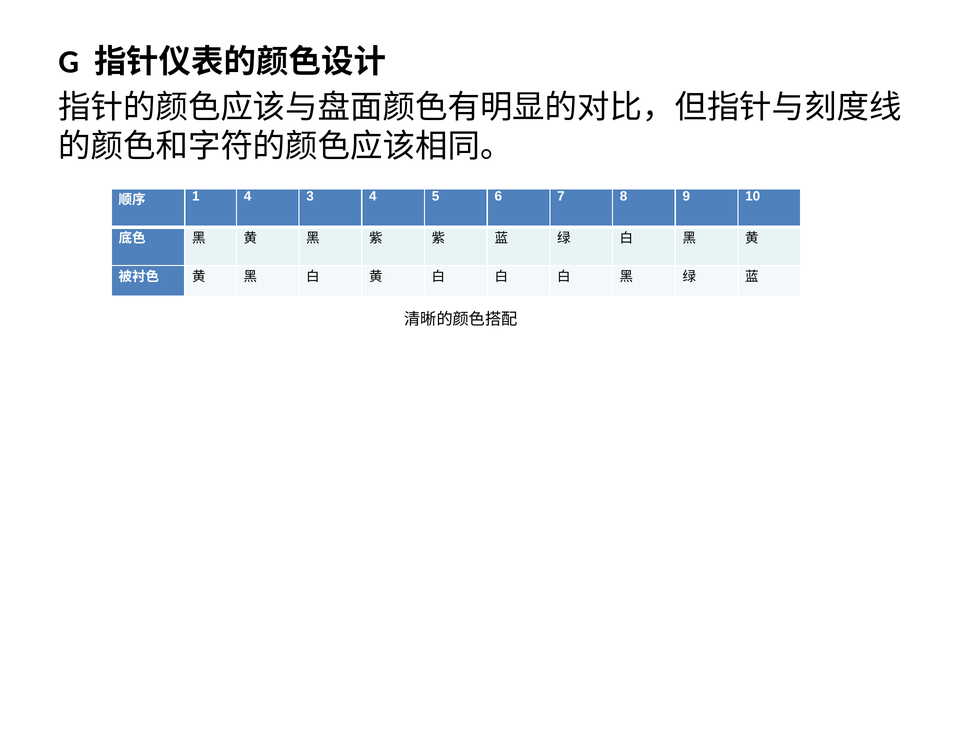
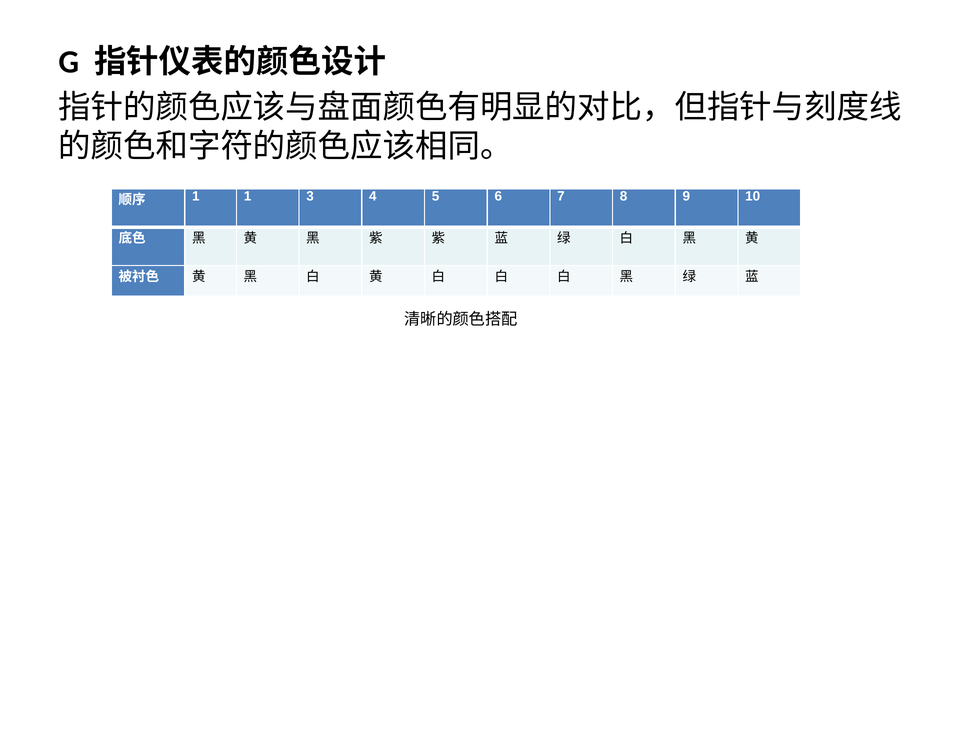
1 4: 4 -> 1
